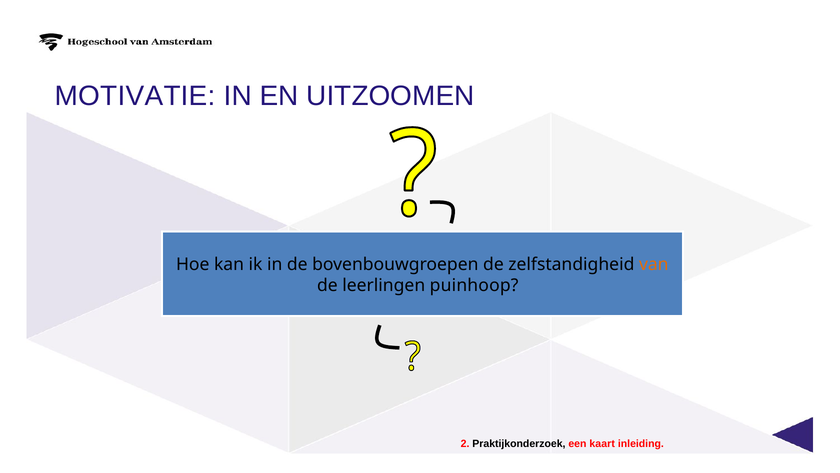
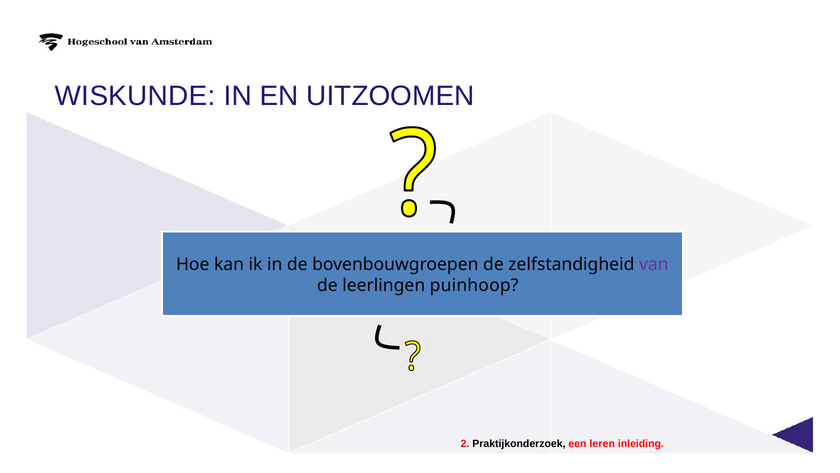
MOTIVATIE: MOTIVATIE -> WISKUNDE
van colour: orange -> purple
kaart: kaart -> leren
